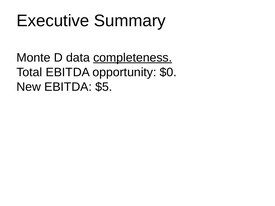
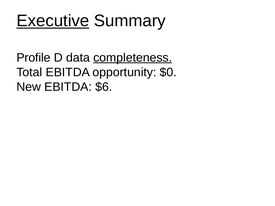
Executive underline: none -> present
Monte: Monte -> Profile
$5: $5 -> $6
